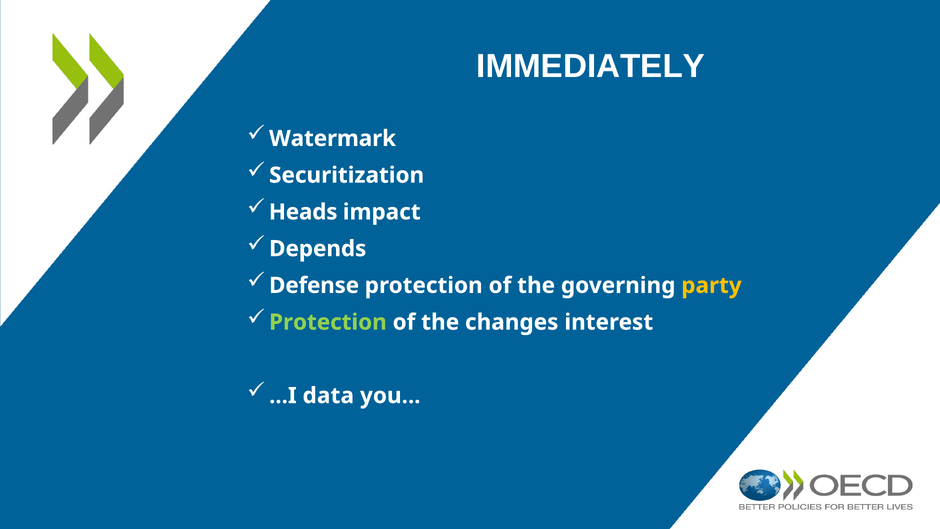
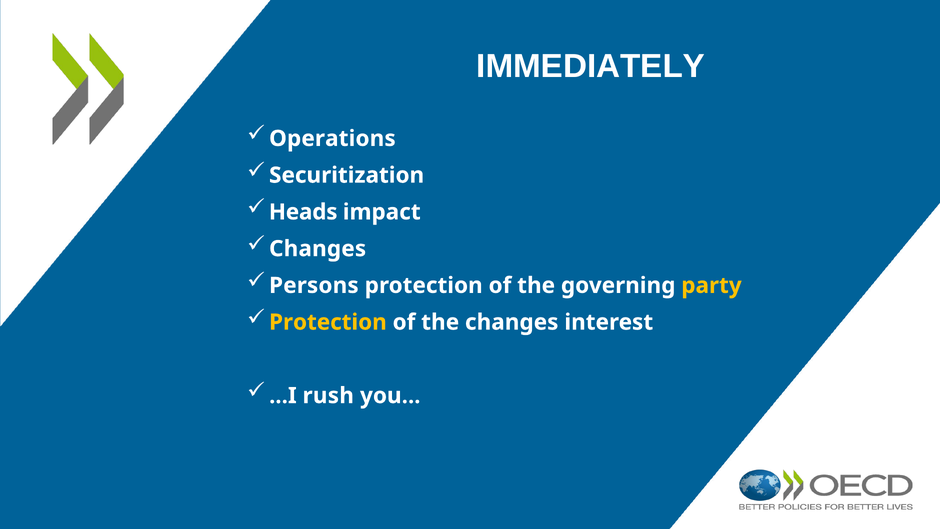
Watermark: Watermark -> Operations
Depends at (318, 249): Depends -> Changes
Defense: Defense -> Persons
Protection at (328, 322) colour: light green -> yellow
data: data -> rush
